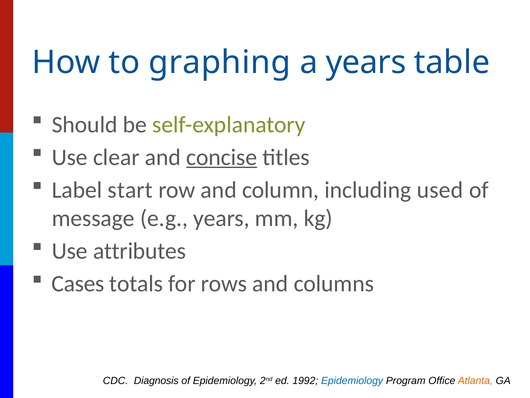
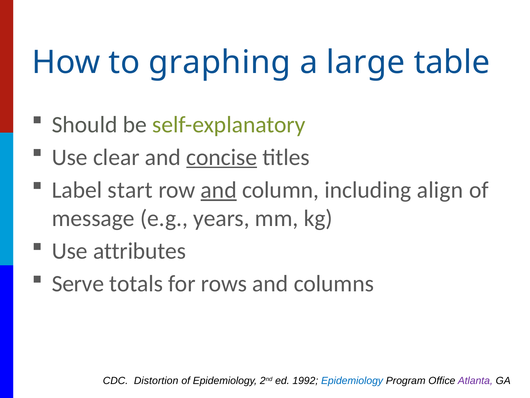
a years: years -> large
and at (219, 190) underline: none -> present
used: used -> align
Cases: Cases -> Serve
Diagnosis: Diagnosis -> Distortion
Atlanta colour: orange -> purple
